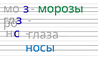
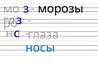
морозы colour: green -> black
